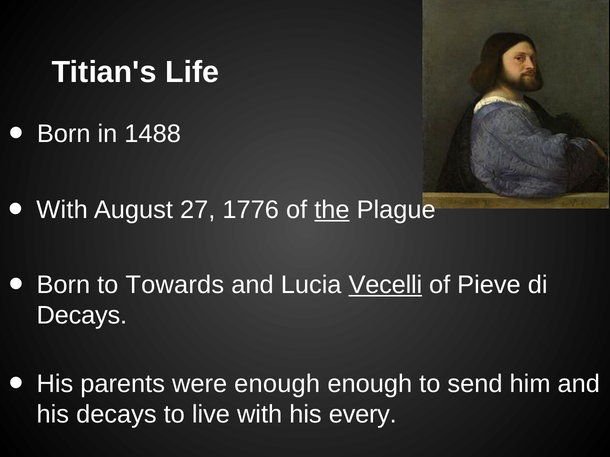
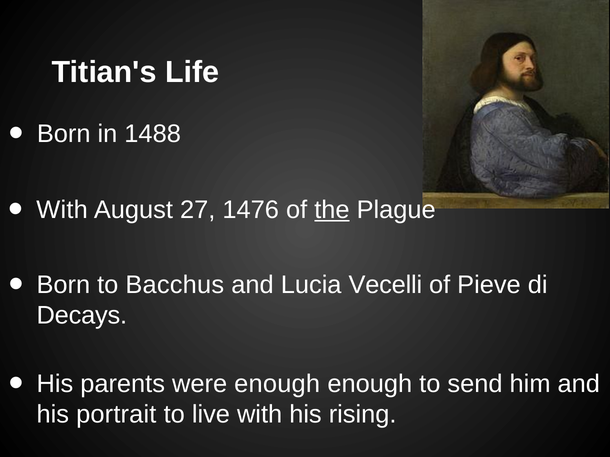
1776: 1776 -> 1476
Towards: Towards -> Bacchus
Vecelli underline: present -> none
his decays: decays -> portrait
every: every -> rising
